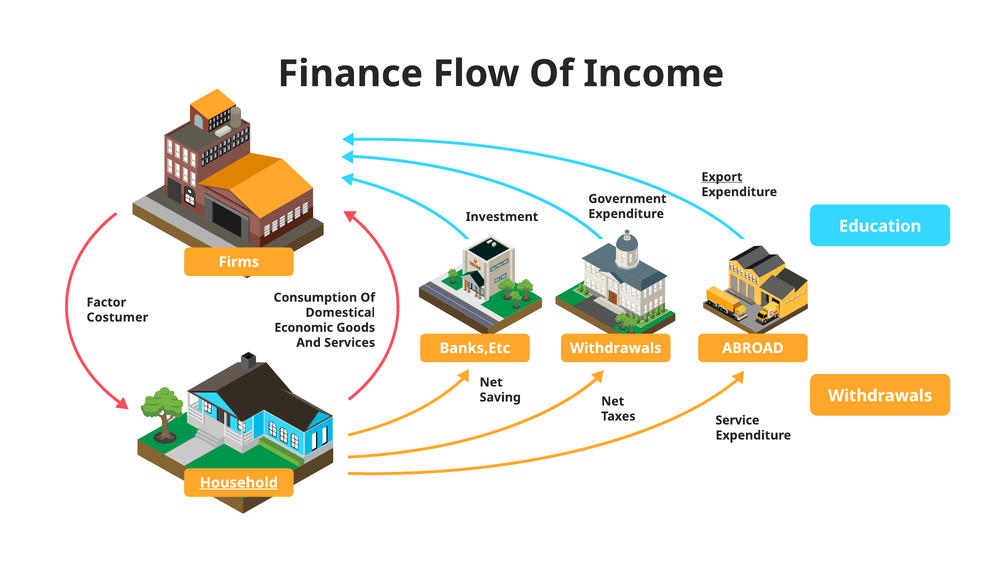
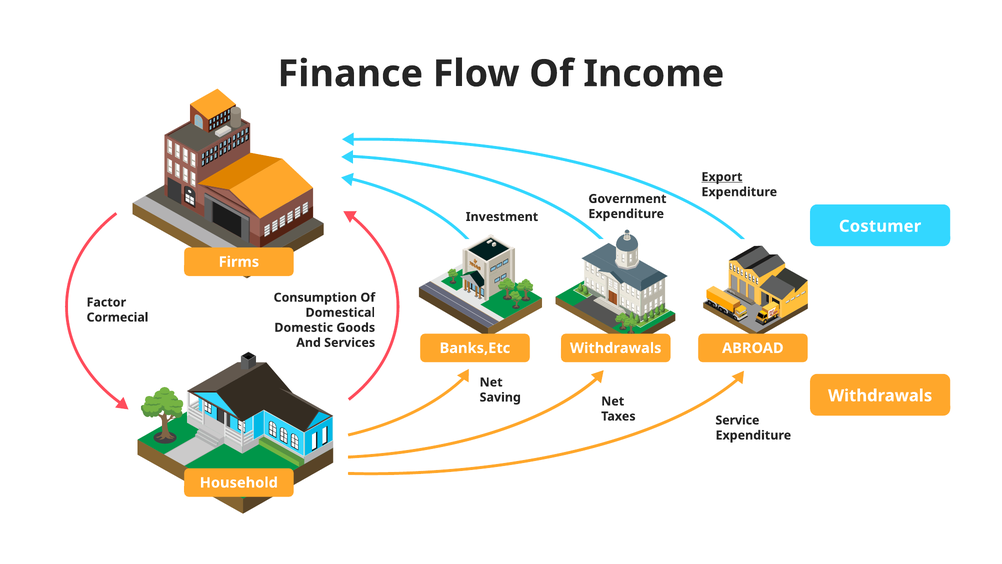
Education: Education -> Costumer
Costumer: Costumer -> Cormecial
Economic: Economic -> Domestic
Household underline: present -> none
